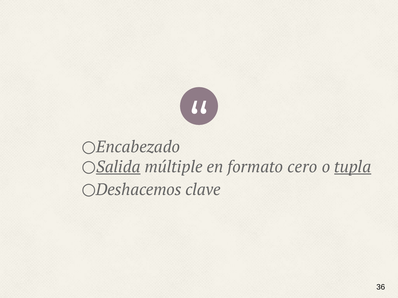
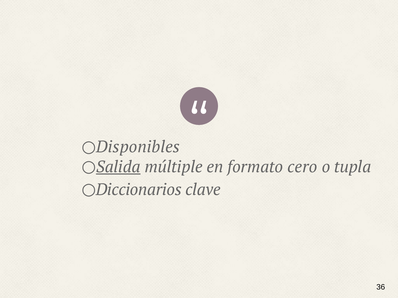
Encabezado: Encabezado -> Disponibles
tupla underline: present -> none
Deshacemos: Deshacemos -> Diccionarios
